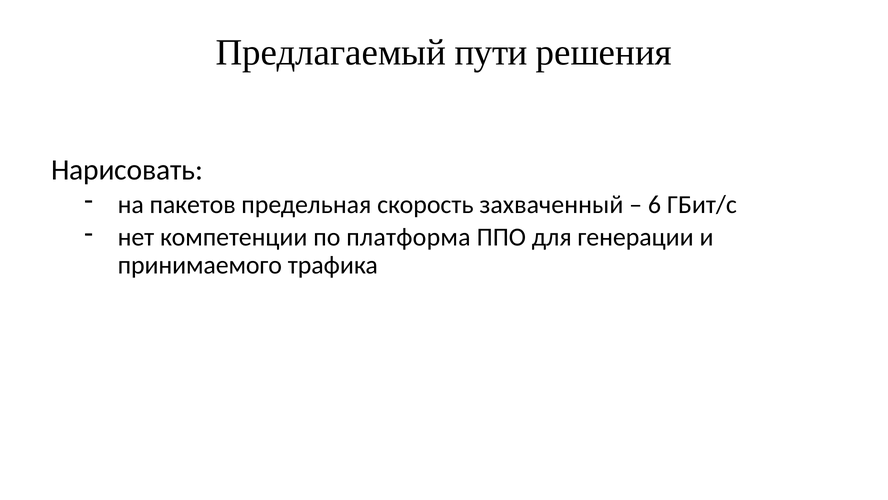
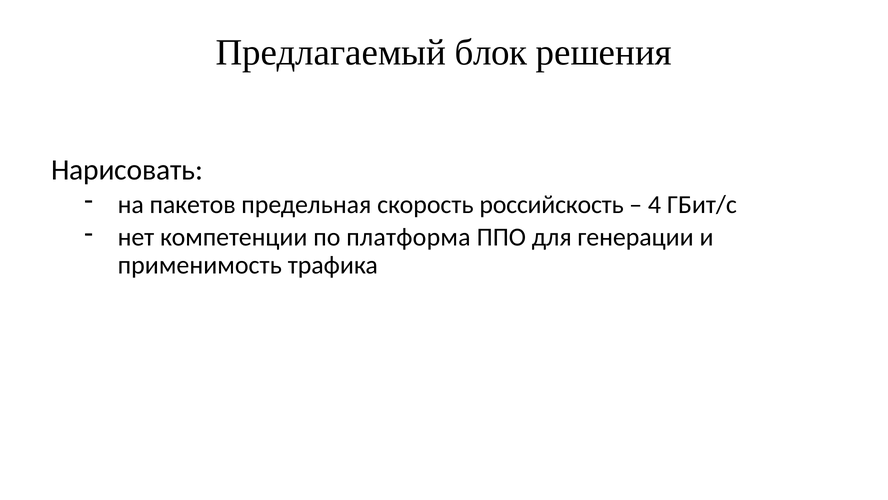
пути: пути -> блок
захваченный: захваченный -> российскость
6: 6 -> 4
принимаемого: принимаемого -> применимость
